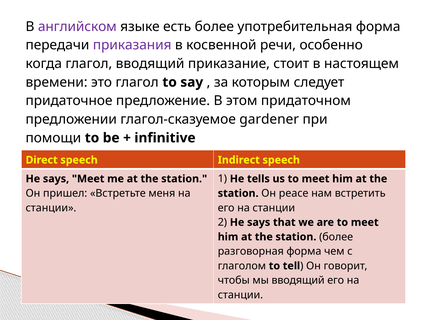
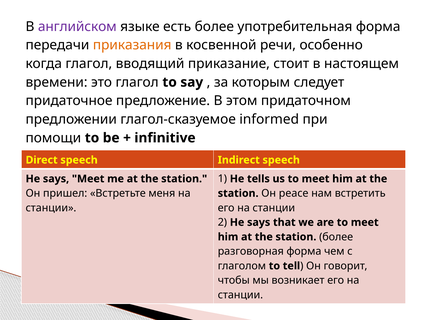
приказания colour: purple -> orange
gardener: gardener -> informed
мы вводящий: вводящий -> возникает
